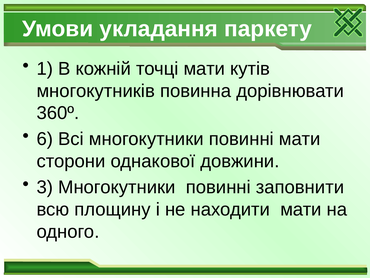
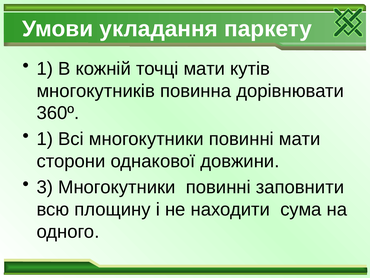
6 at (45, 139): 6 -> 1
находити мати: мати -> сума
